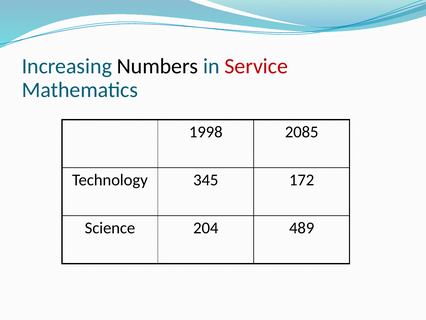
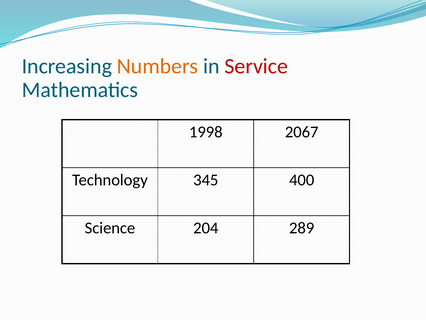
Numbers colour: black -> orange
2085: 2085 -> 2067
172: 172 -> 400
489: 489 -> 289
